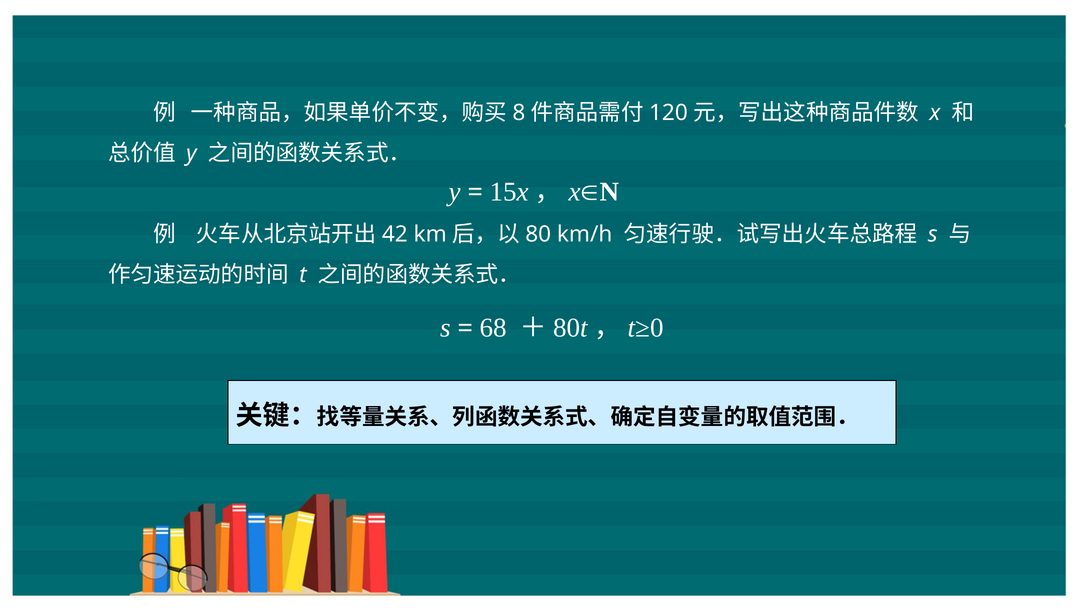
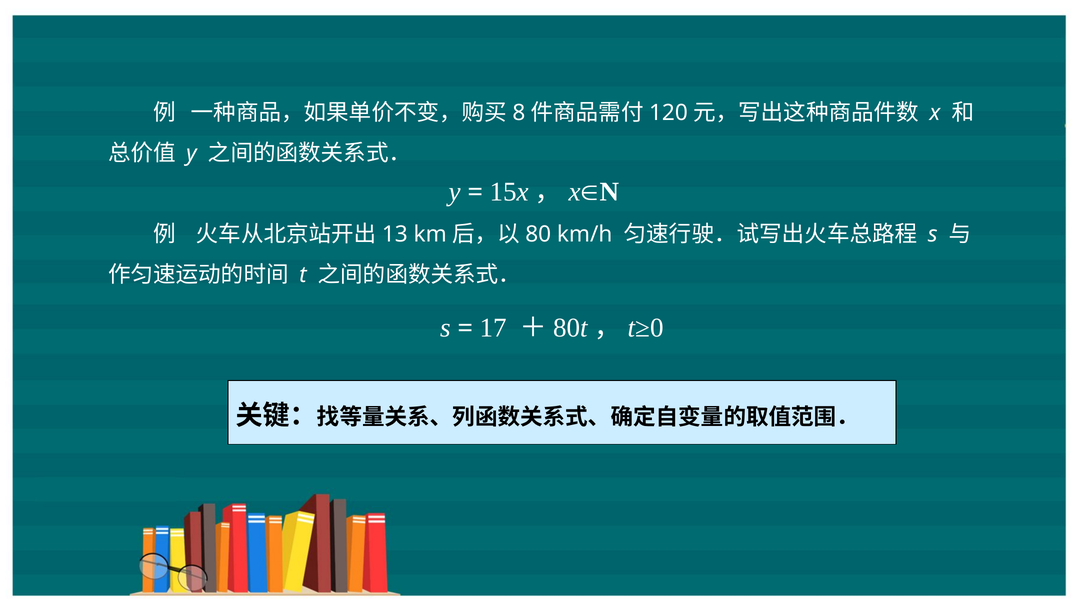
42: 42 -> 13
68: 68 -> 17
